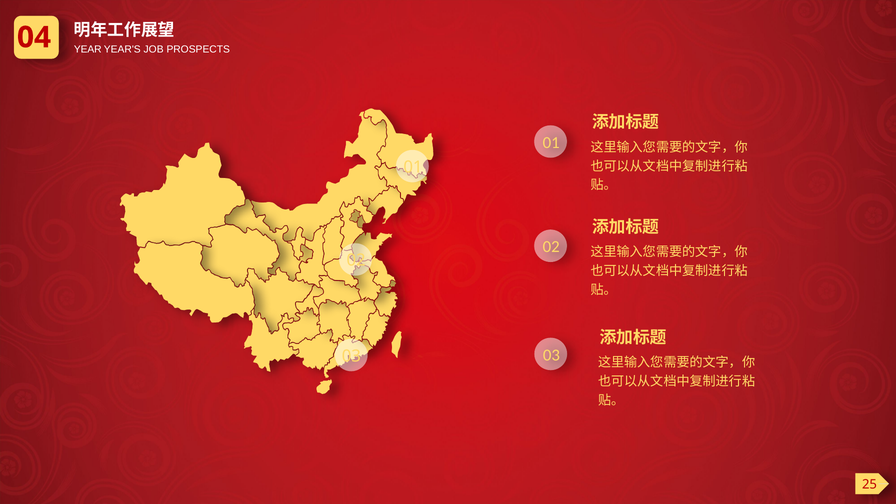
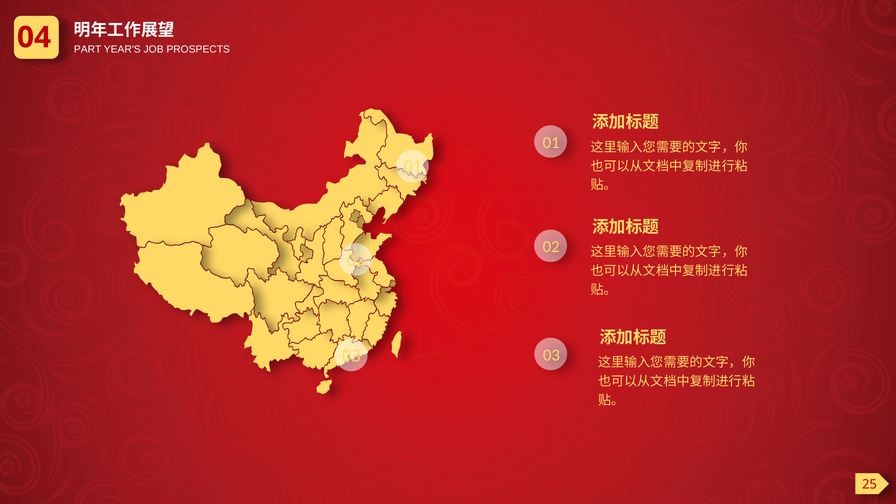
YEAR: YEAR -> PART
